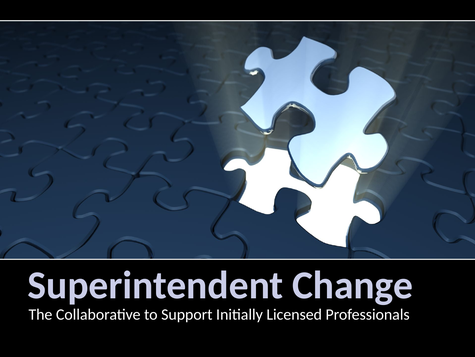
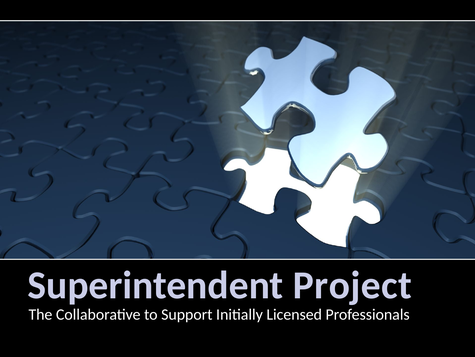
Change: Change -> Project
